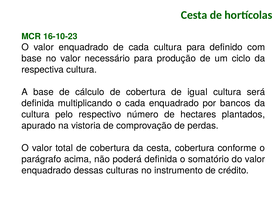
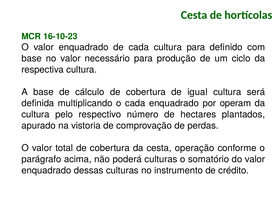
bancos: bancos -> operam
cesta cobertura: cobertura -> operação
poderá definida: definida -> culturas
